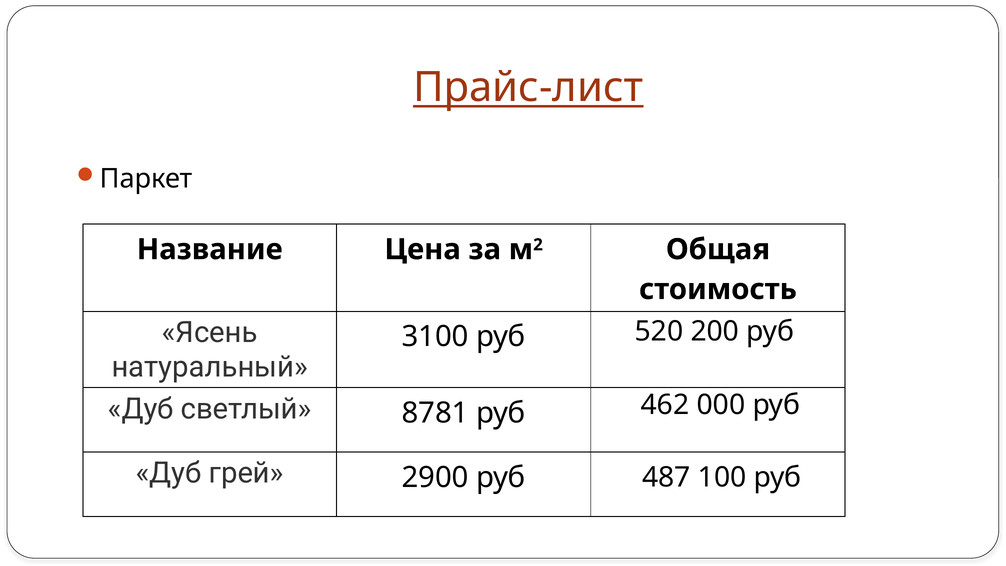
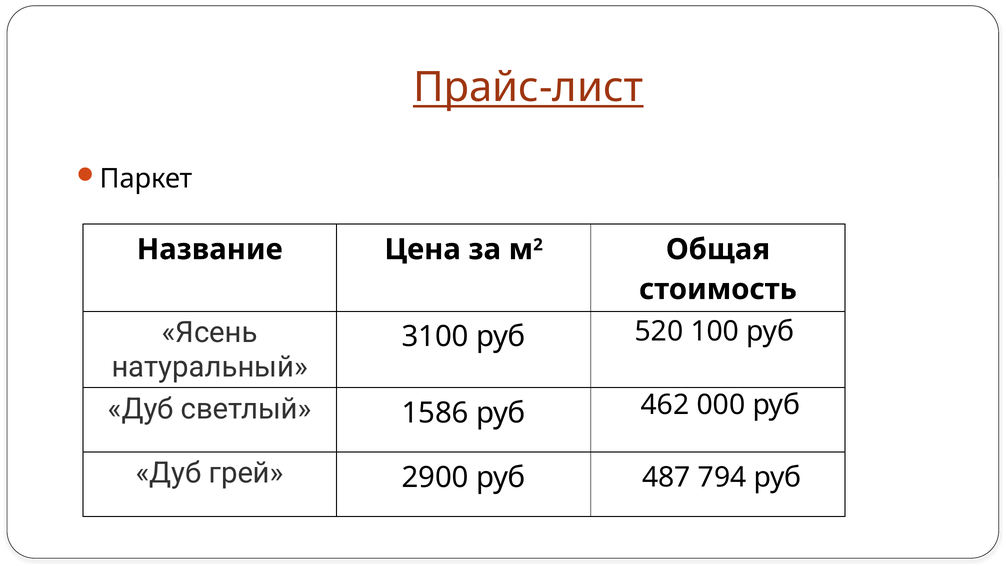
200: 200 -> 100
8781: 8781 -> 1586
100: 100 -> 794
